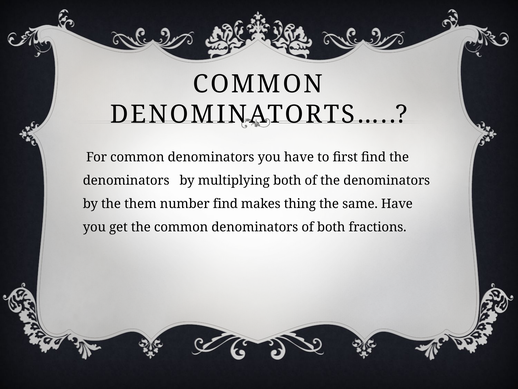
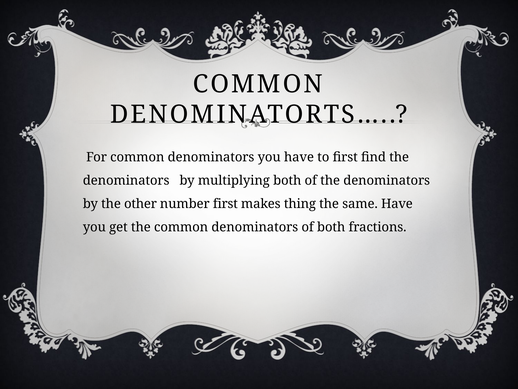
them: them -> other
number find: find -> first
